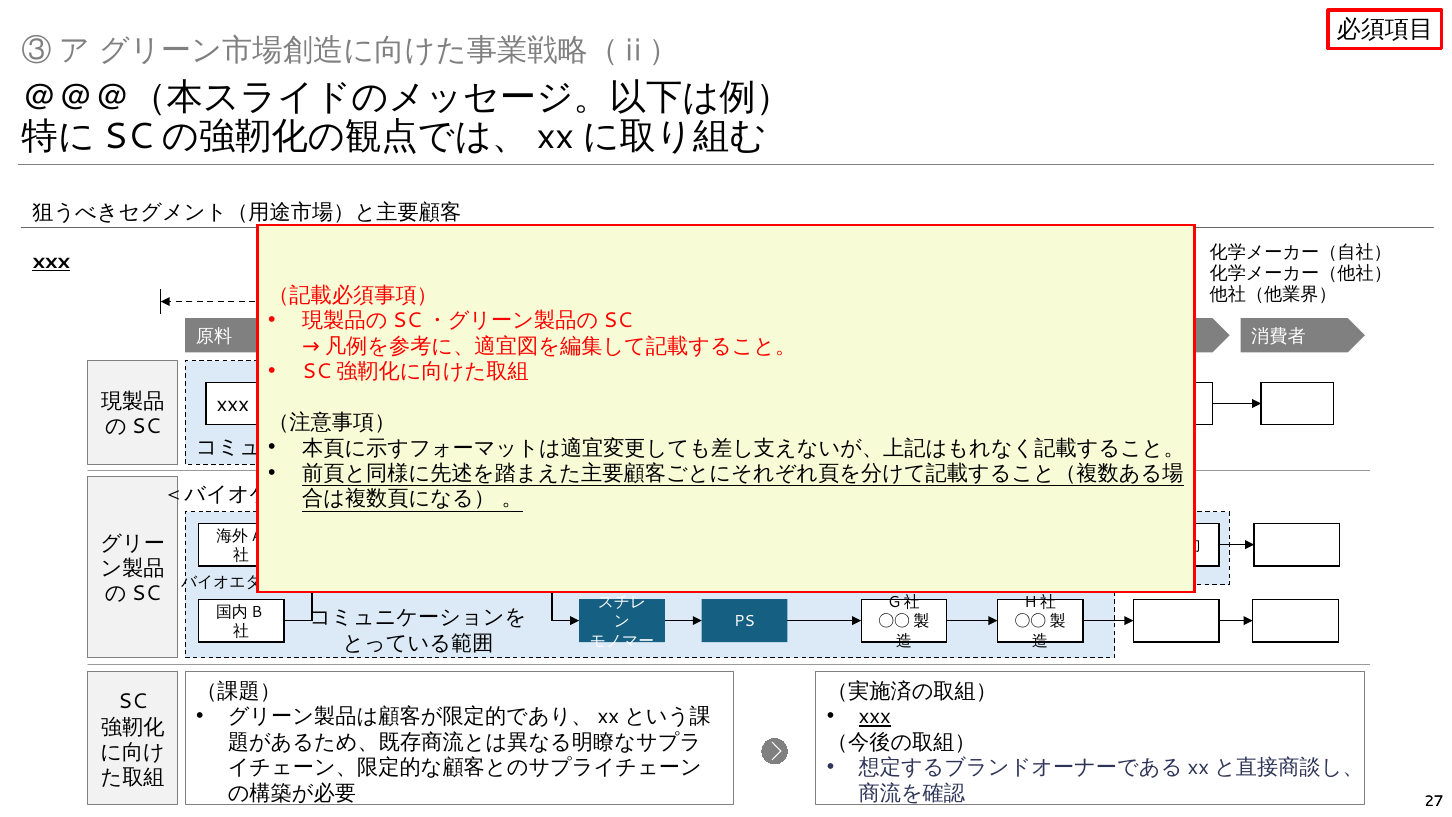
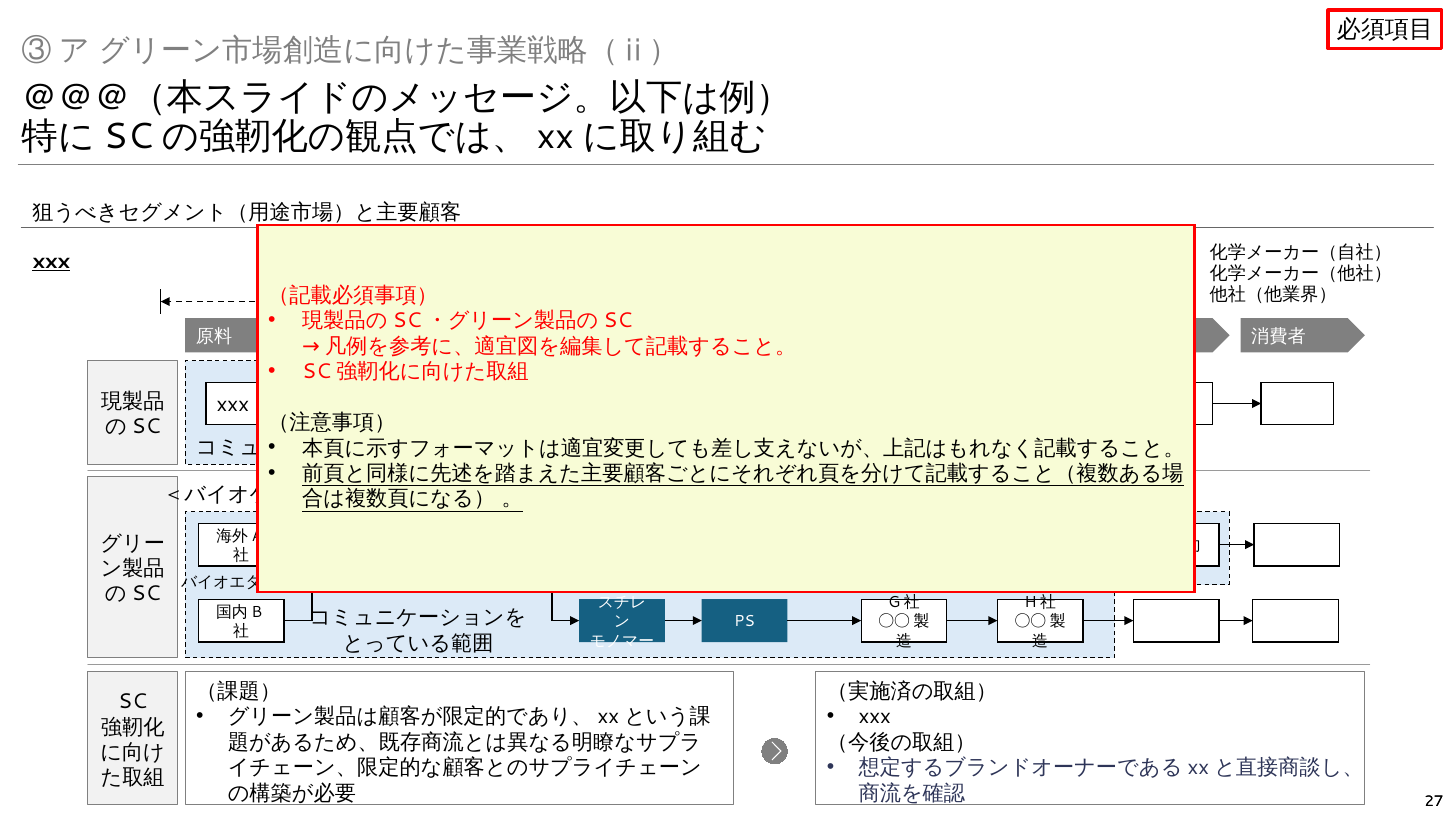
xxx at (875, 717) underline: present -> none
